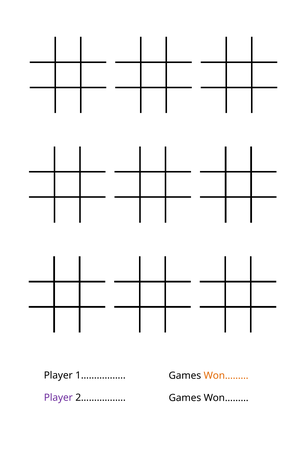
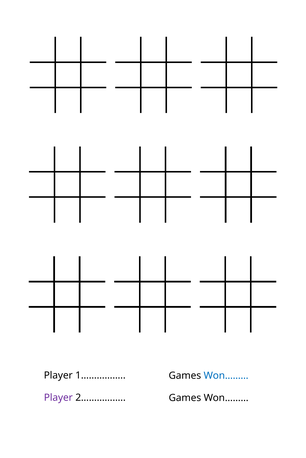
Won……… at (226, 376) colour: orange -> blue
